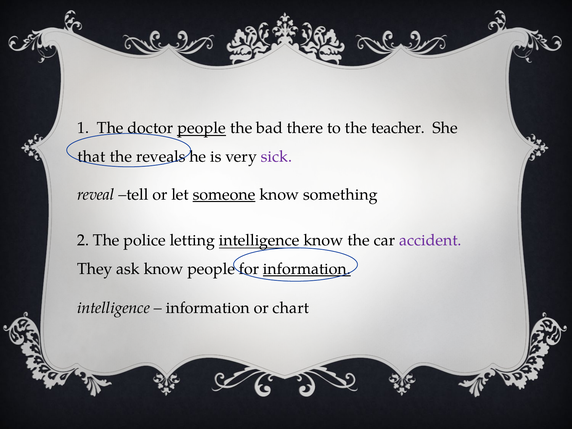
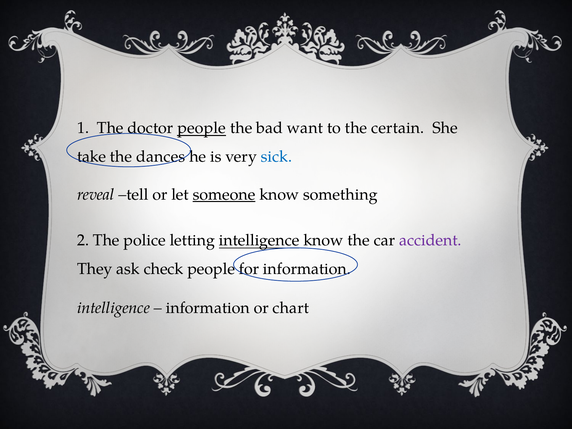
there: there -> want
teacher: teacher -> certain
that: that -> take
reveals: reveals -> dances
sick colour: purple -> blue
ask know: know -> check
information at (307, 269) underline: present -> none
